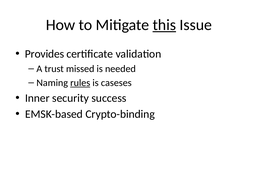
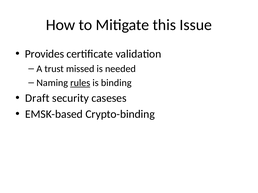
this underline: present -> none
caseses: caseses -> binding
Inner: Inner -> Draft
success: success -> caseses
